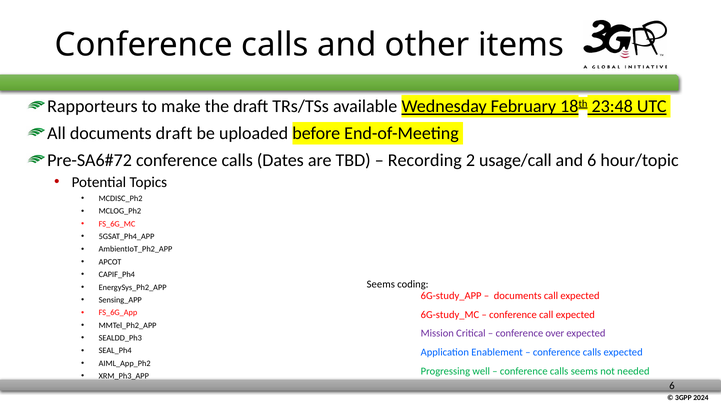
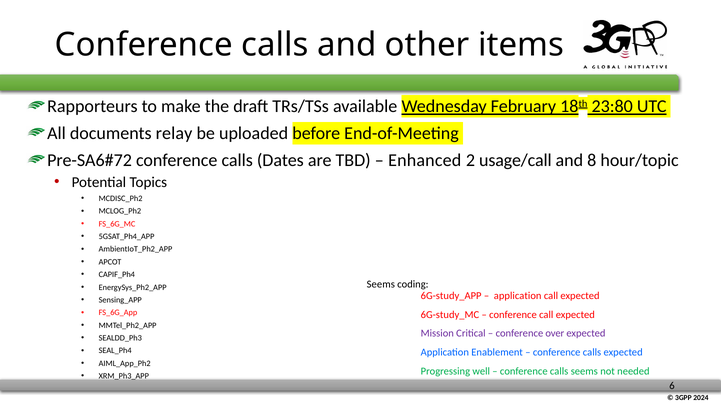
23:48: 23:48 -> 23:80
documents draft: draft -> relay
Recording: Recording -> Enhanced
and 6: 6 -> 8
documents at (518, 295): documents -> application
